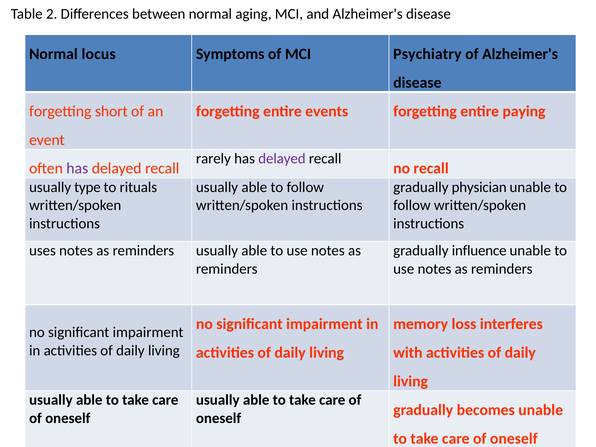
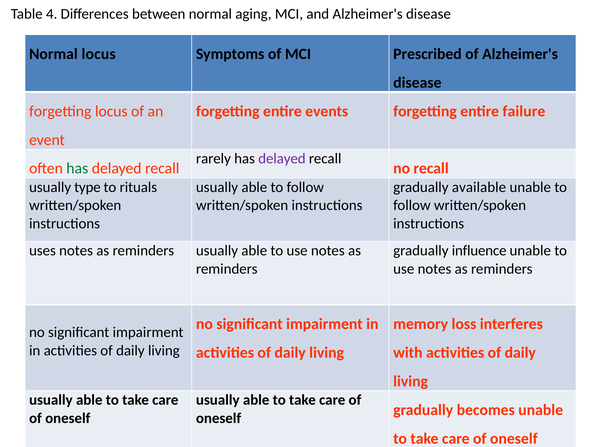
2: 2 -> 4
Psychiatry: Psychiatry -> Prescribed
forgetting short: short -> locus
paying: paying -> failure
has at (77, 168) colour: purple -> green
physician: physician -> available
